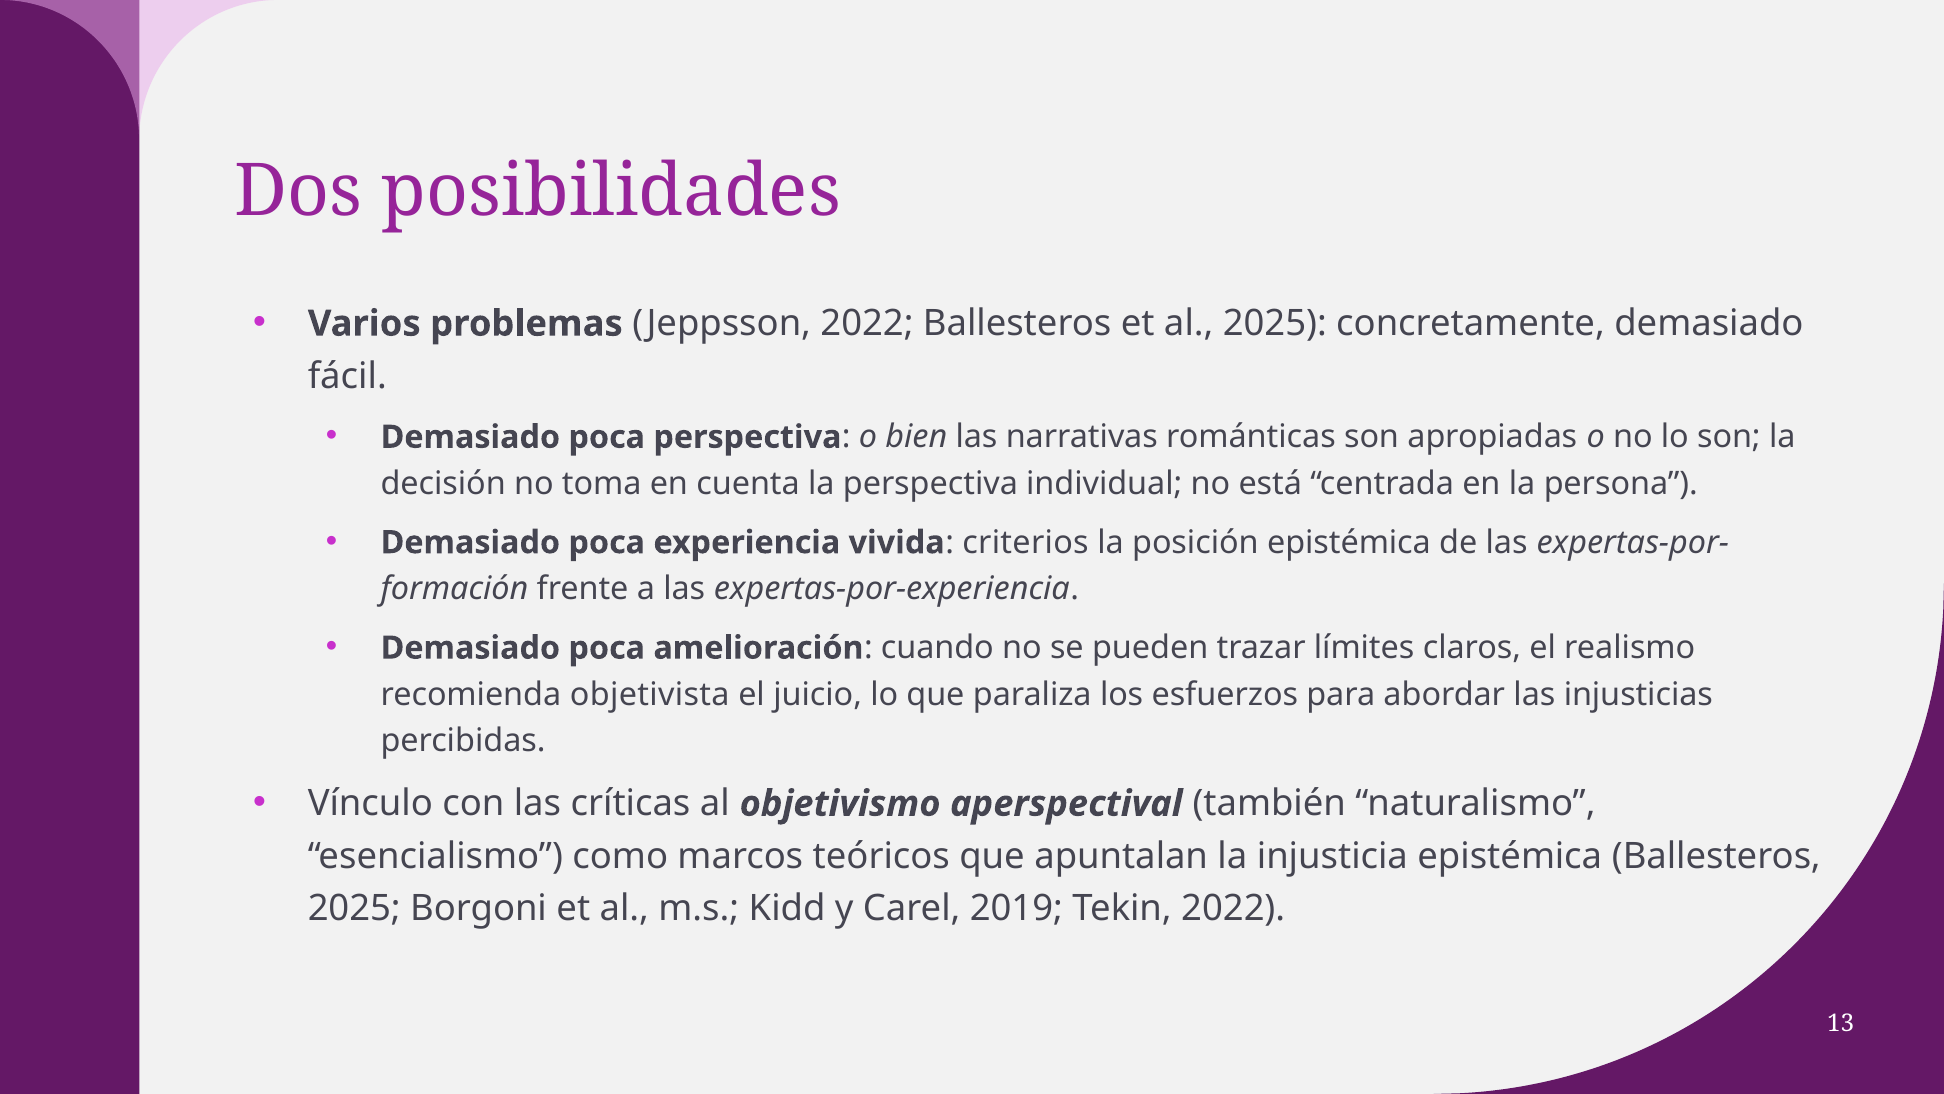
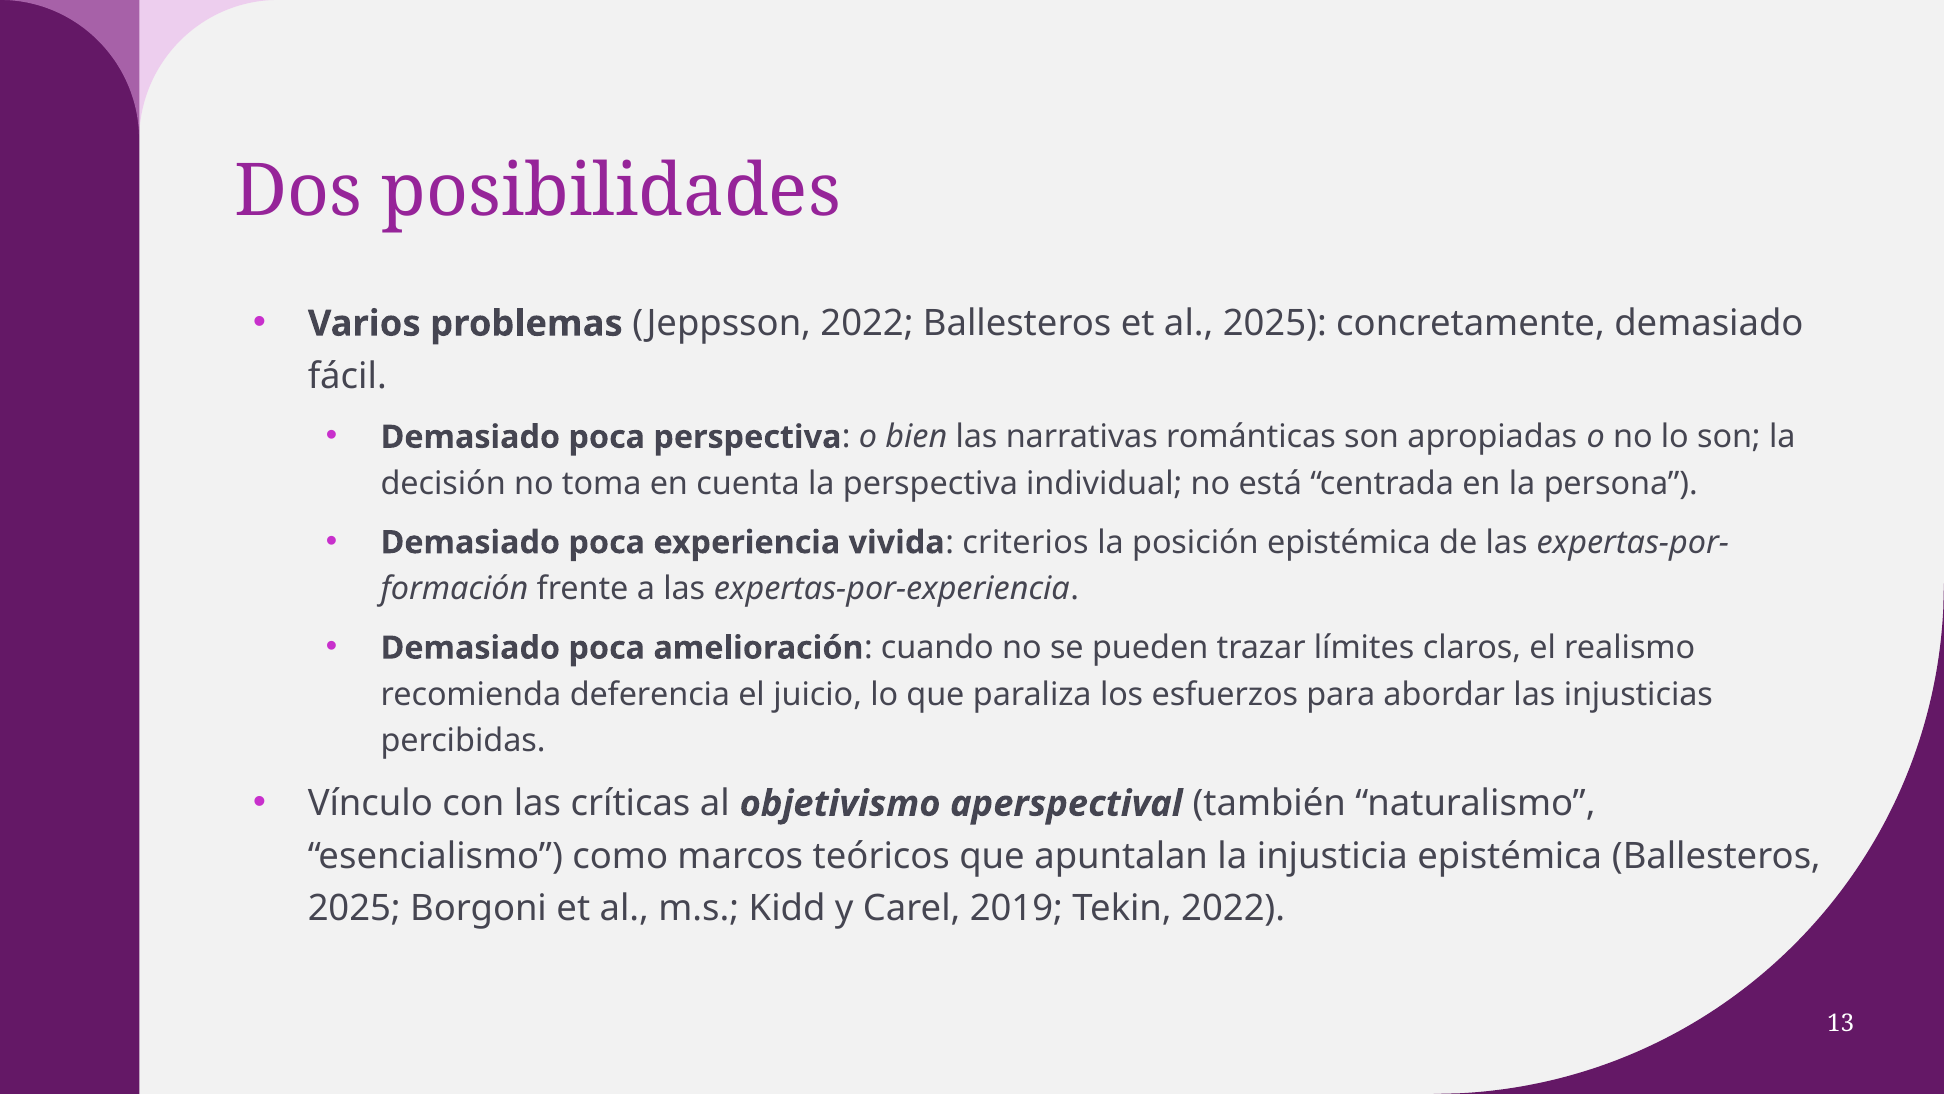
objetivista: objetivista -> deferencia
